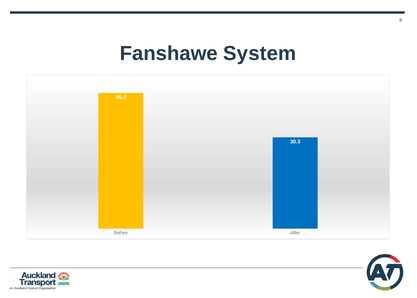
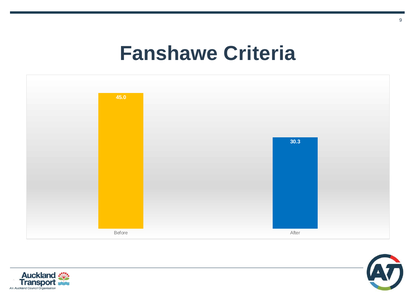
System: System -> Criteria
